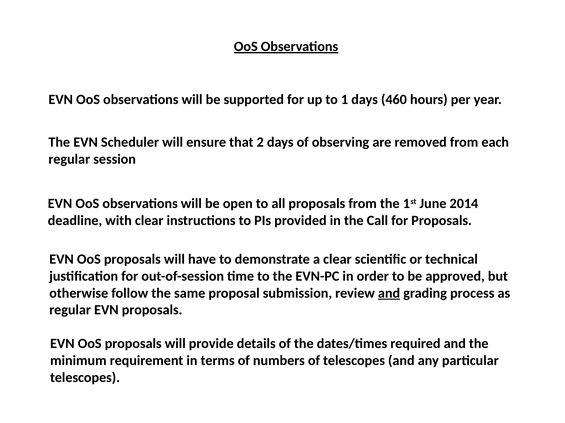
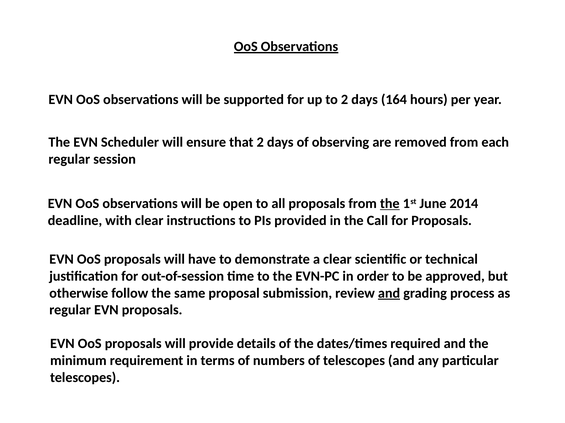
to 1: 1 -> 2
460: 460 -> 164
the at (390, 204) underline: none -> present
